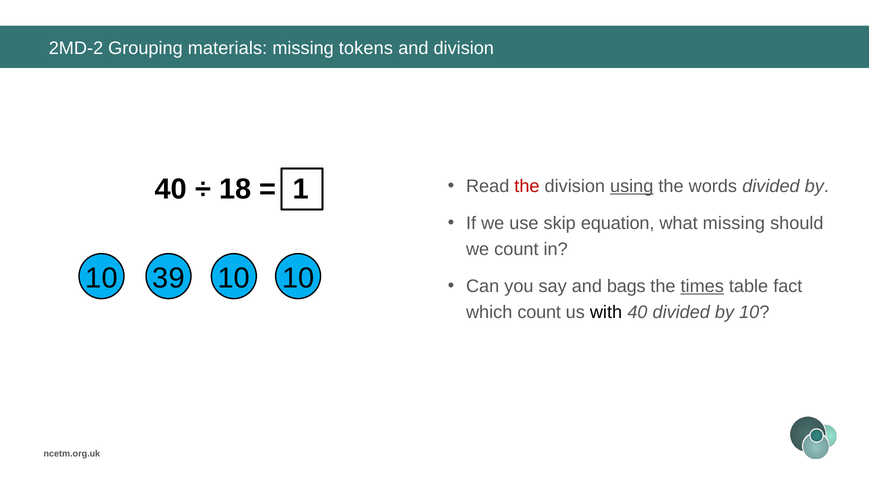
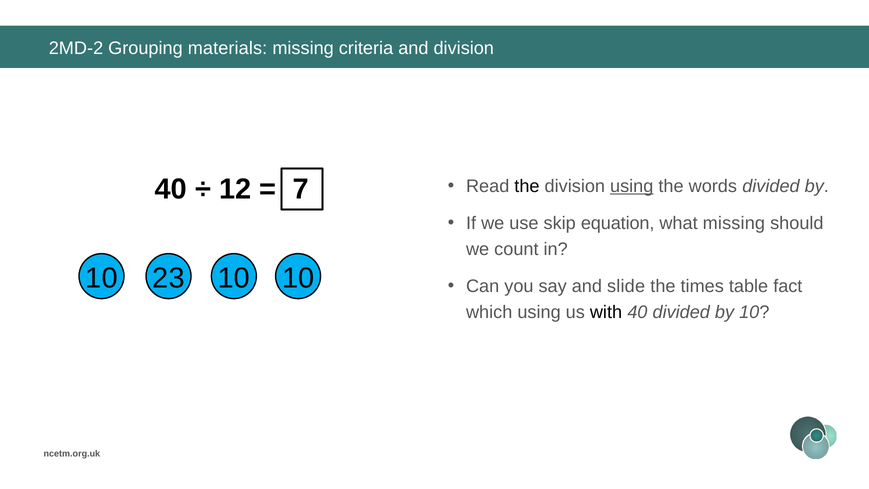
tokens: tokens -> criteria
18: 18 -> 12
1: 1 -> 7
the at (527, 186) colour: red -> black
39: 39 -> 23
bags: bags -> slide
times underline: present -> none
which count: count -> using
